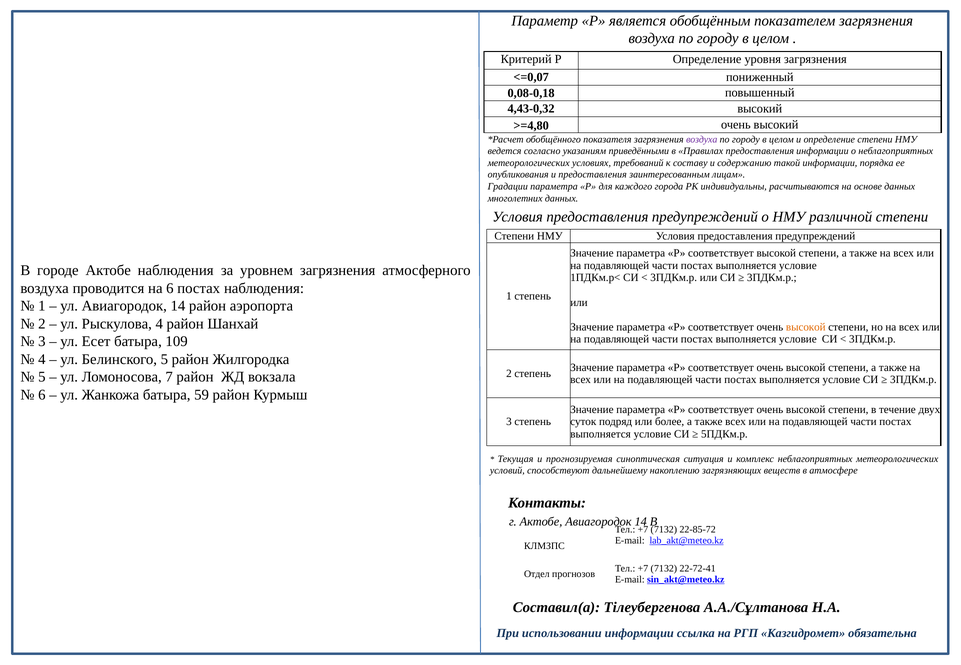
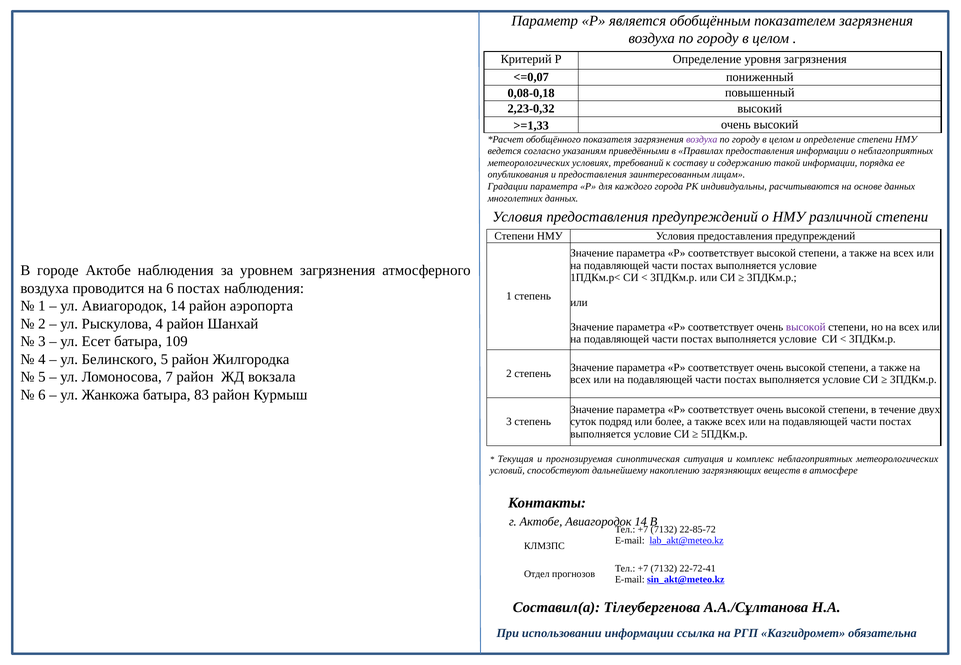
4,43-0,32: 4,43-0,32 -> 2,23-0,32
>=4,80: >=4,80 -> >=1,33
высокой at (806, 327) colour: orange -> purple
59: 59 -> 83
